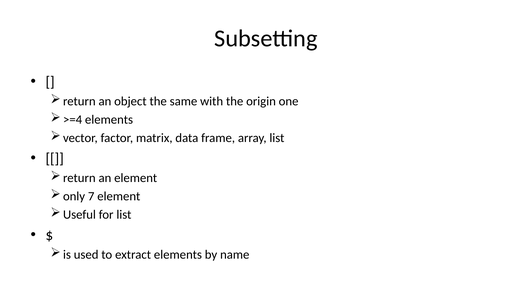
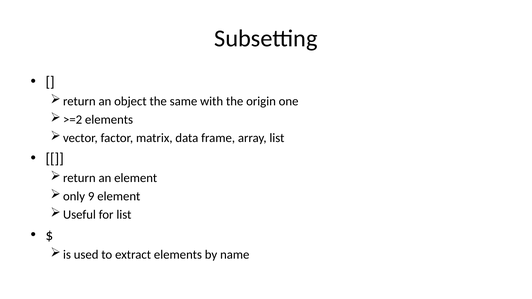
>=4: >=4 -> >=2
7: 7 -> 9
